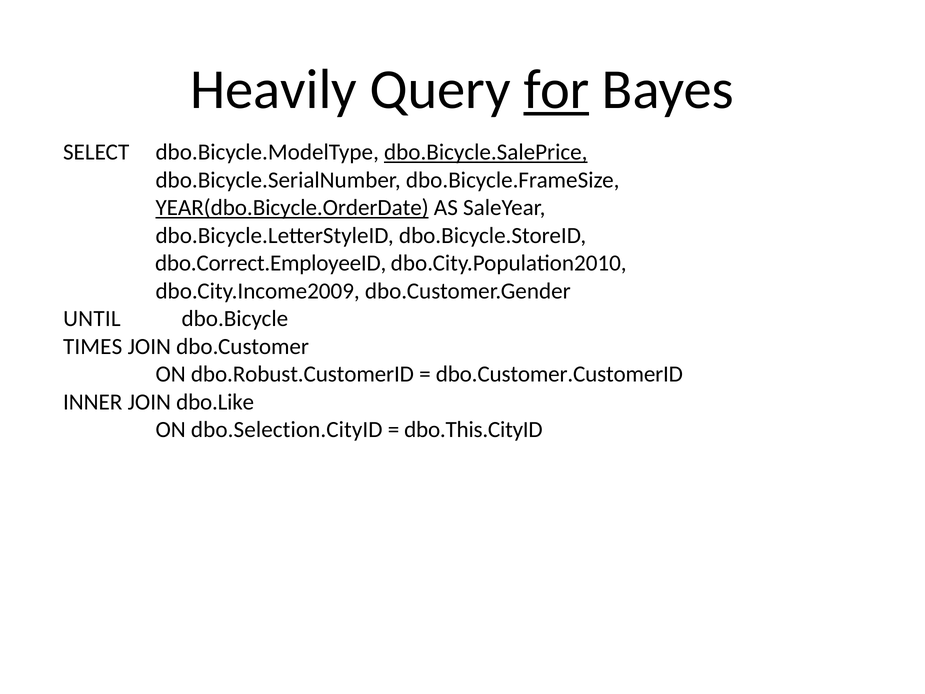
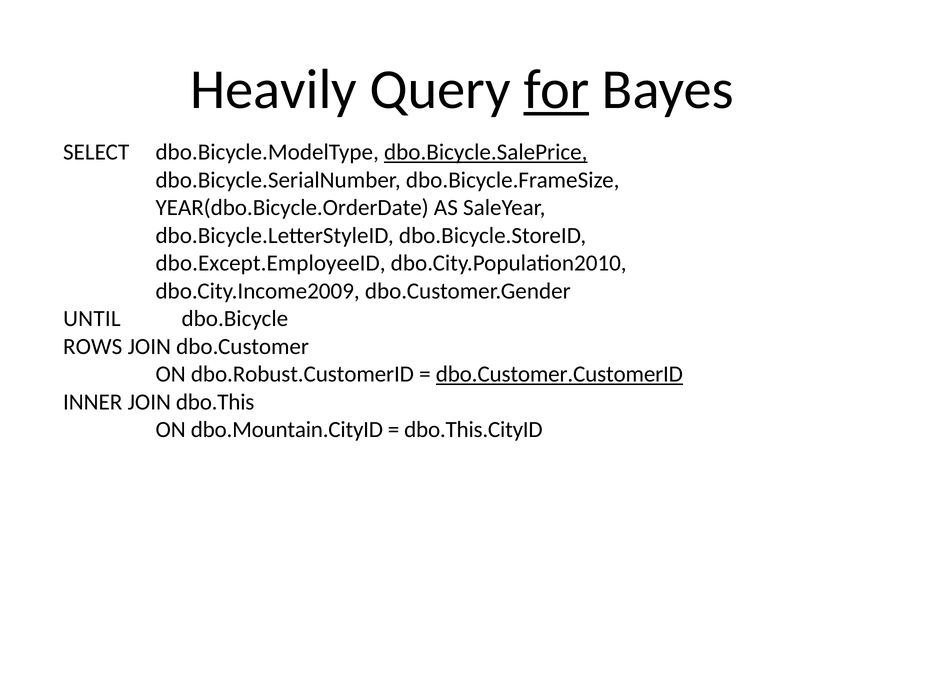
YEAR(dbo.Bicycle.OrderDate underline: present -> none
dbo.Correct.EmployeeID: dbo.Correct.EmployeeID -> dbo.Except.EmployeeID
TIMES: TIMES -> ROWS
dbo.Customer.CustomerID underline: none -> present
dbo.Like: dbo.Like -> dbo.This
dbo.Selection.CityID: dbo.Selection.CityID -> dbo.Mountain.CityID
